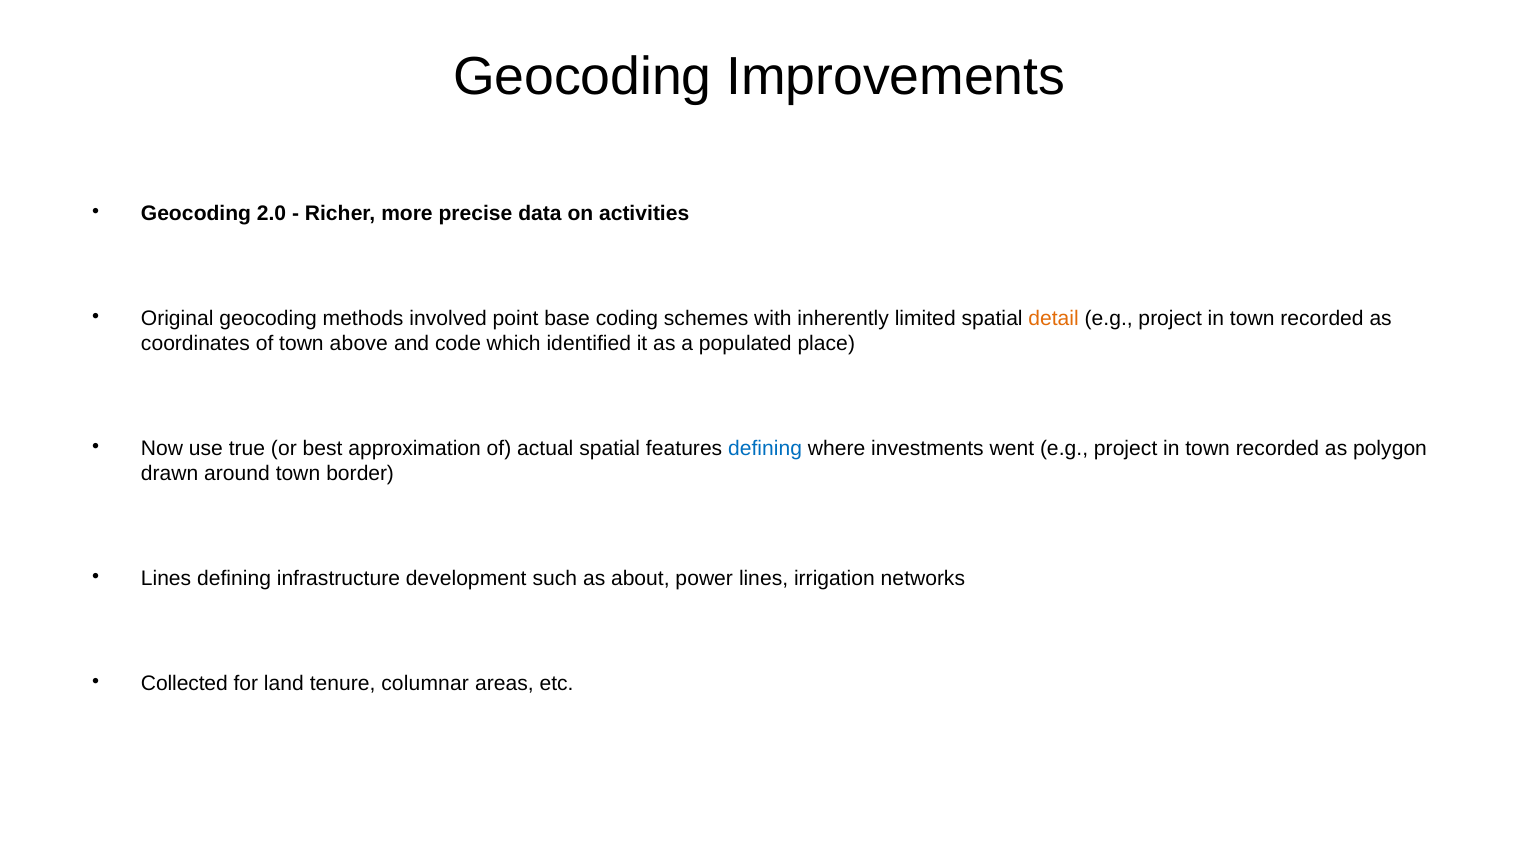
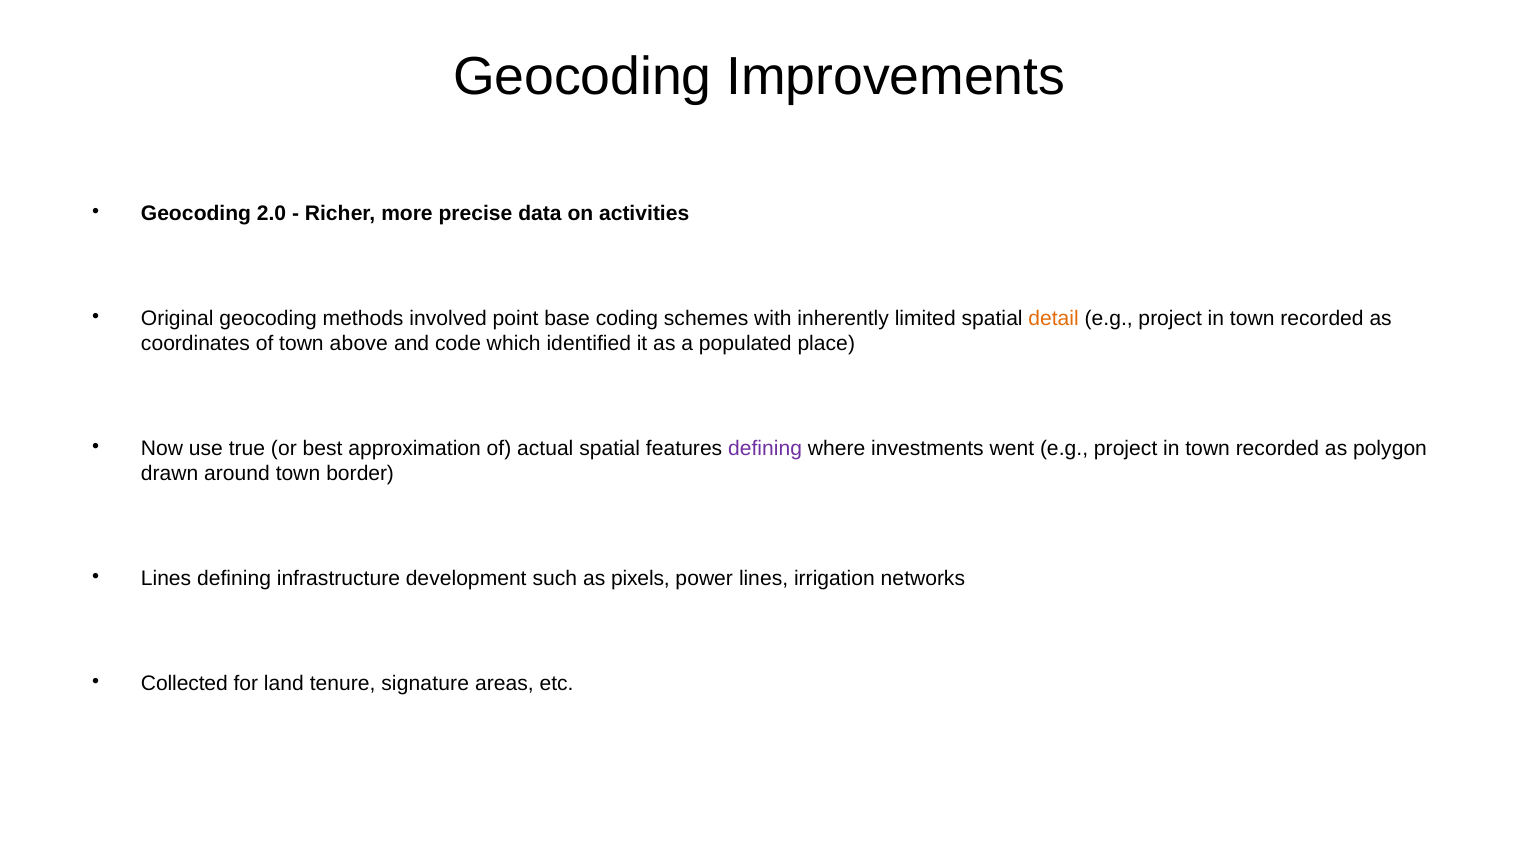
defining at (765, 449) colour: blue -> purple
about: about -> pixels
columnar: columnar -> signature
